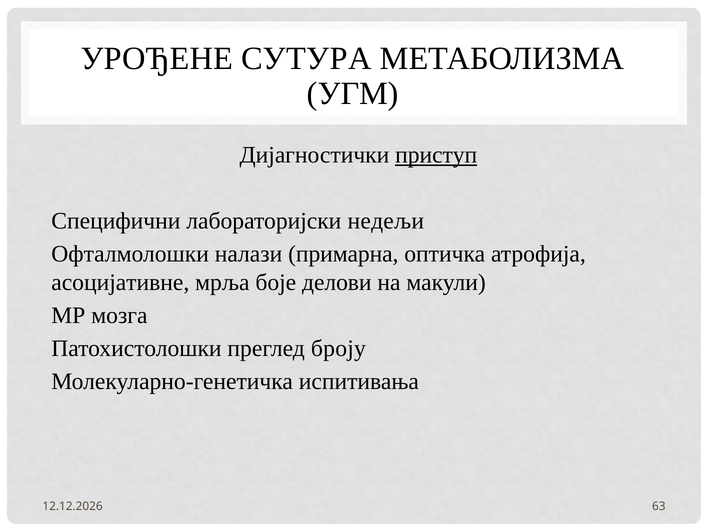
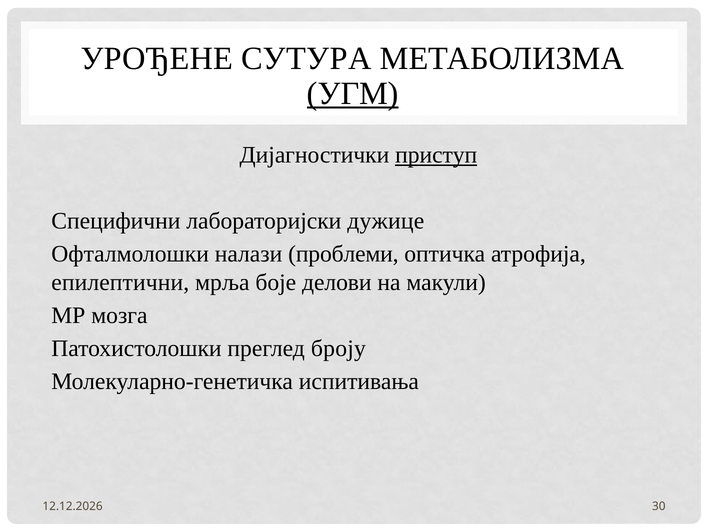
УГМ underline: none -> present
недељи: недељи -> дужице
примарна: примарна -> проблеми
асоцијативне: асоцијативне -> епилептични
63: 63 -> 30
